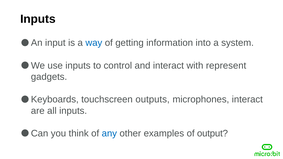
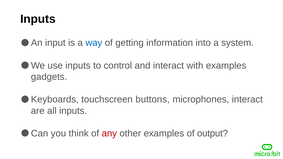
with represent: represent -> examples
outputs: outputs -> buttons
any colour: blue -> red
